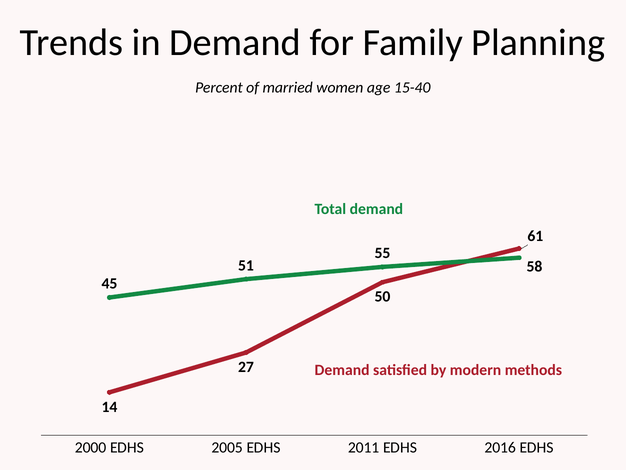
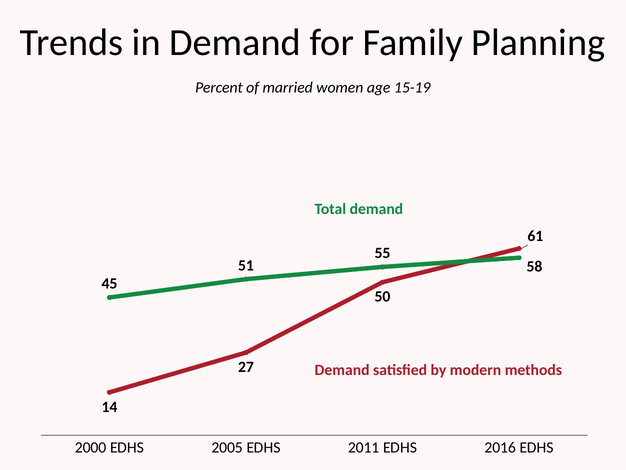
15-40: 15-40 -> 15-19
